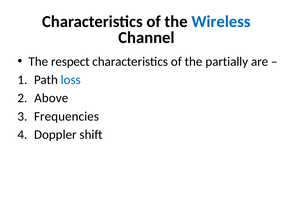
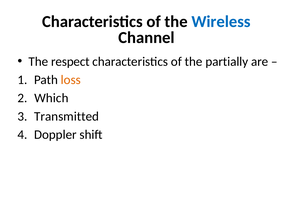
loss colour: blue -> orange
Above: Above -> Which
Frequencies: Frequencies -> Transmitted
